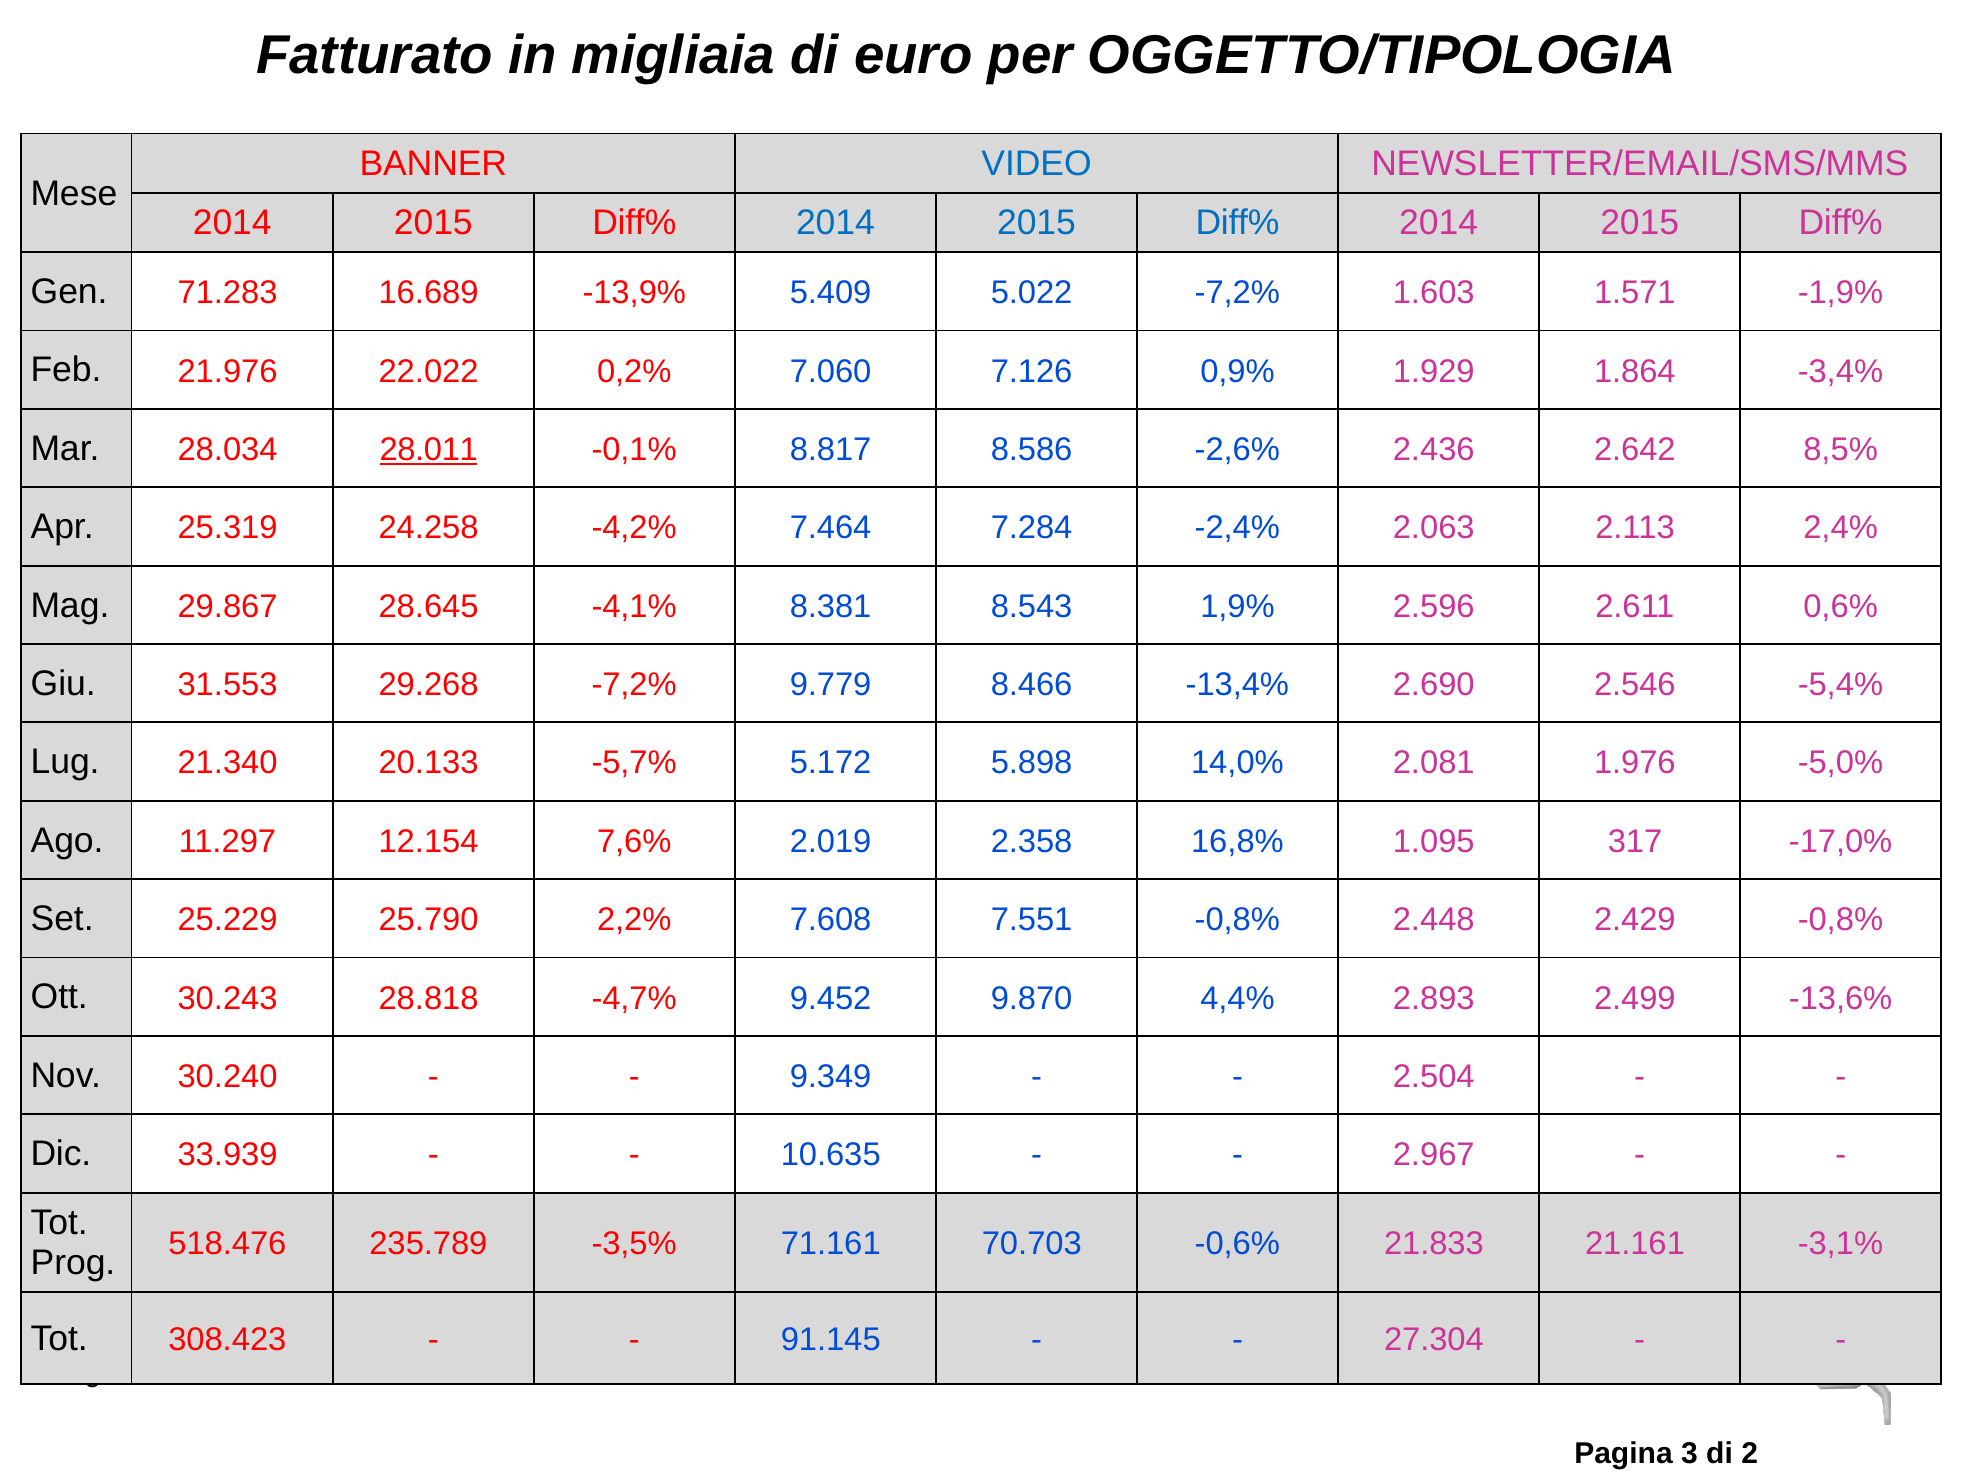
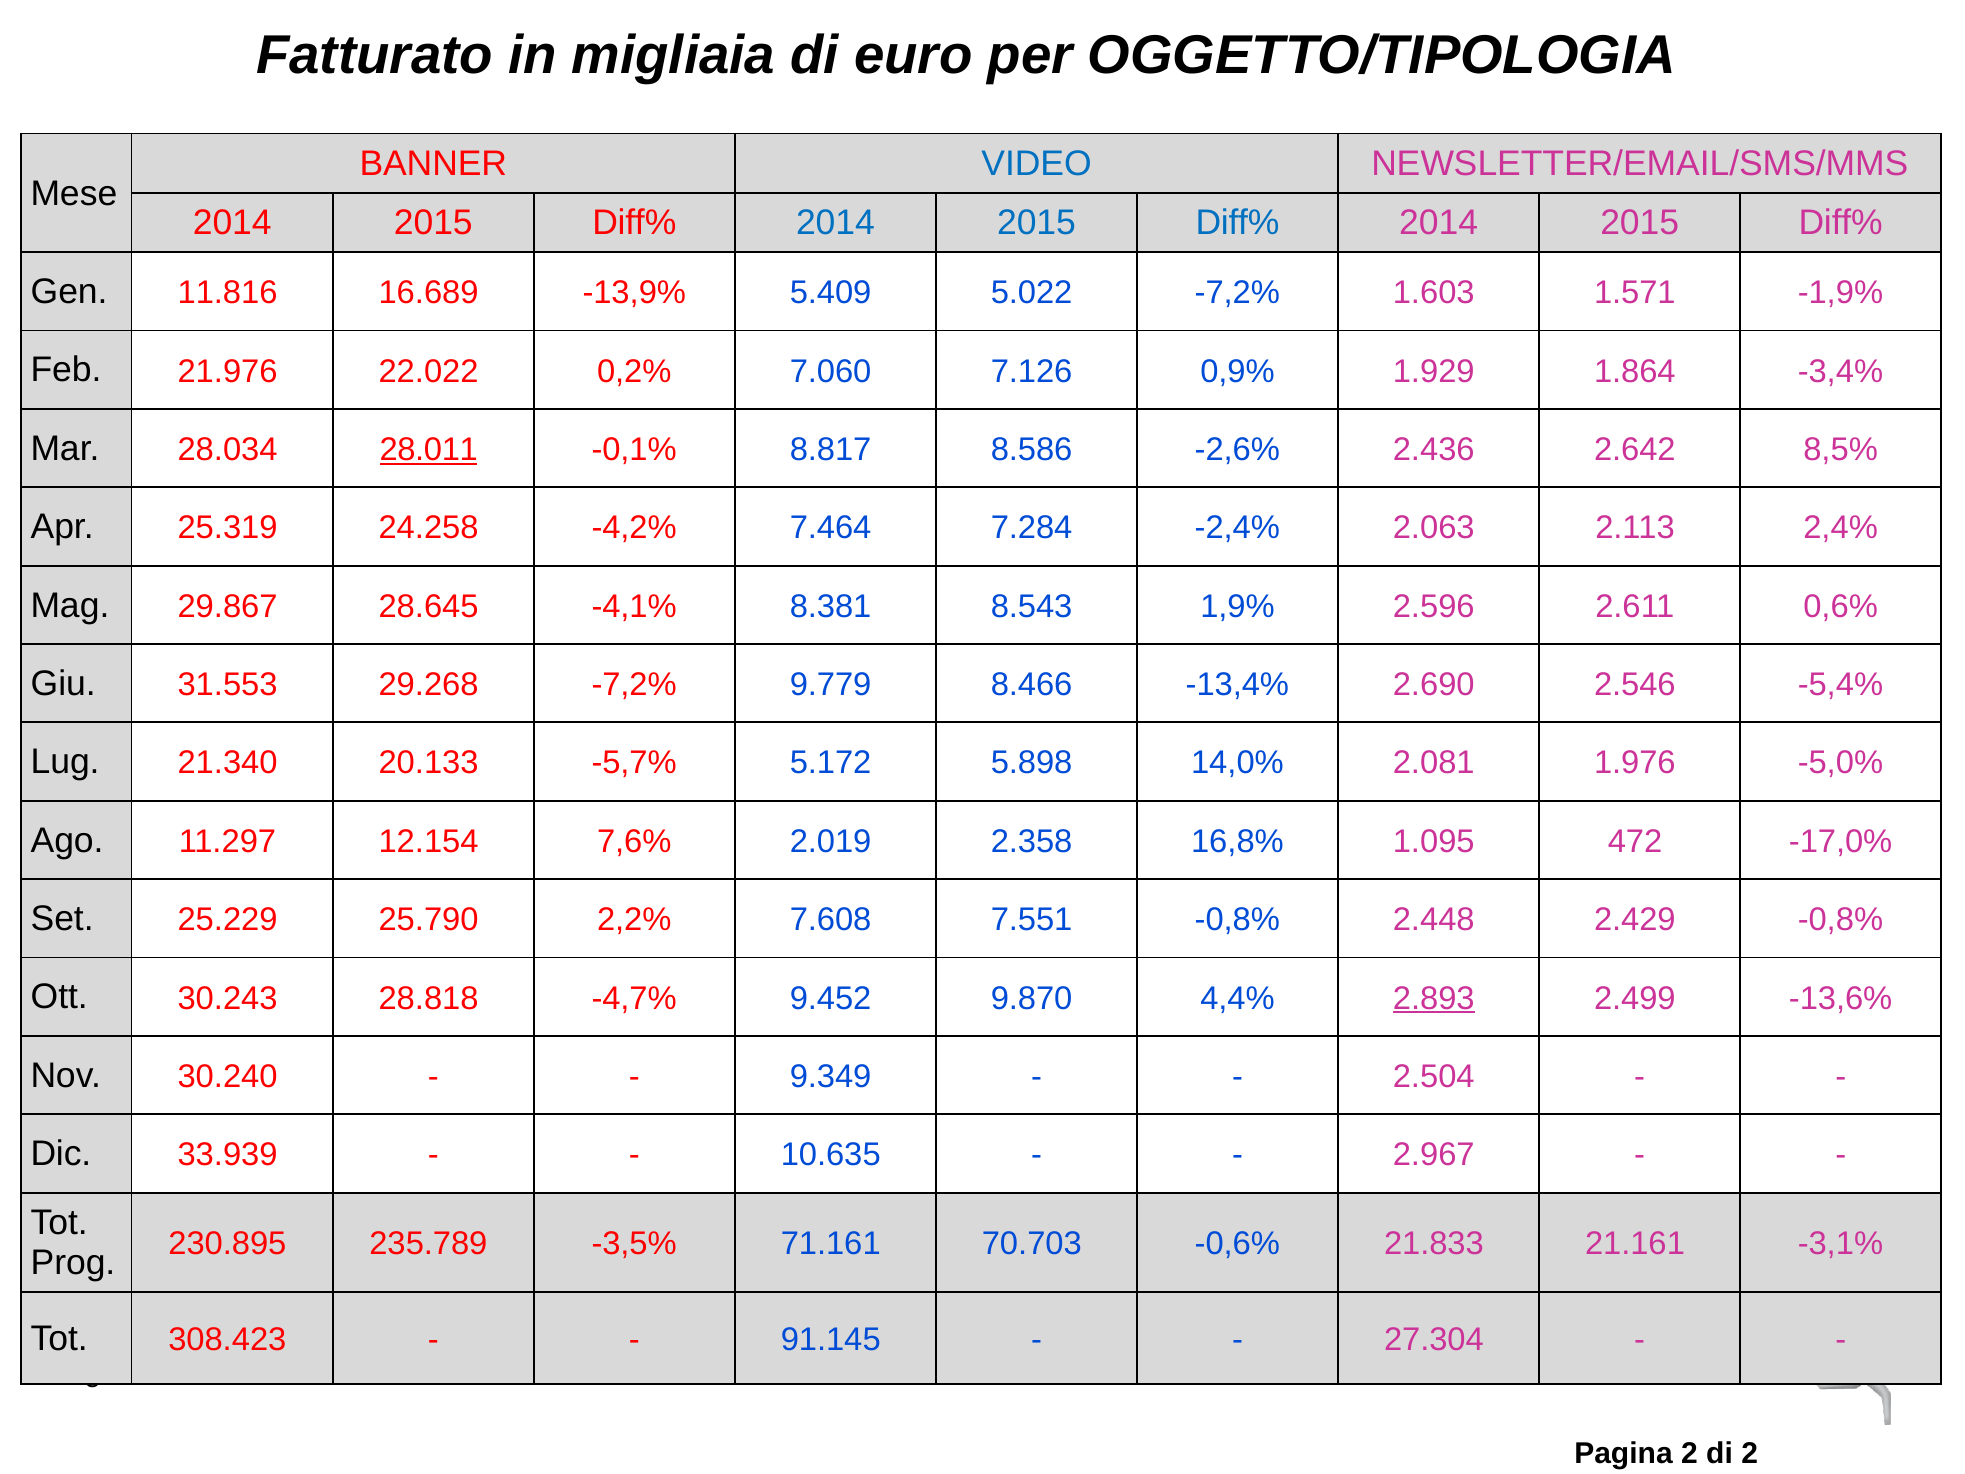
71.283: 71.283 -> 11.816
317: 317 -> 472
2.893 underline: none -> present
518.476: 518.476 -> 230.895
Pagina 3: 3 -> 2
